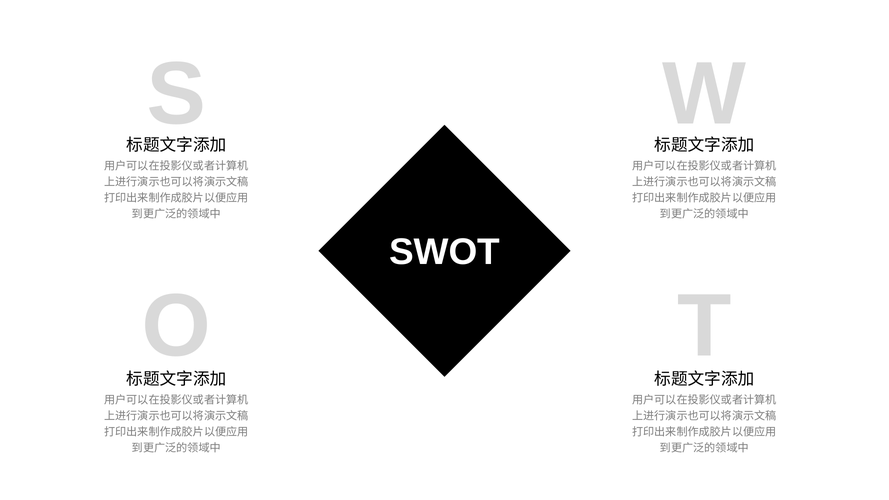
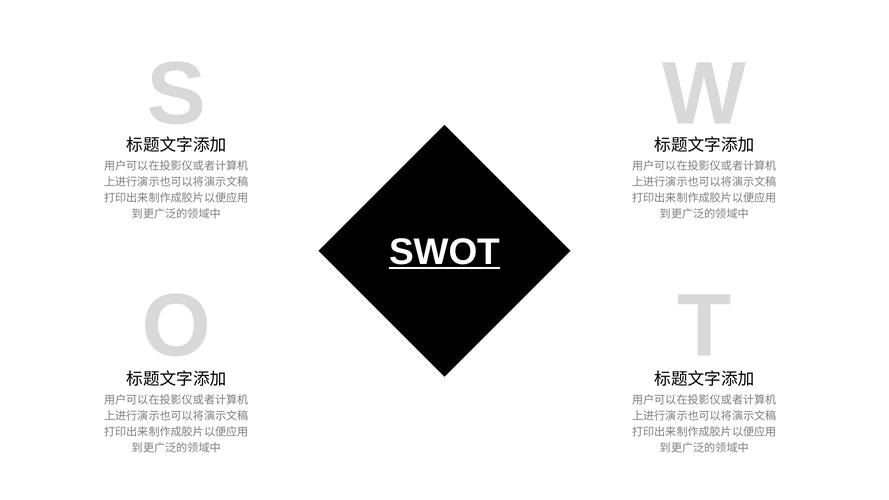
SWOT underline: none -> present
